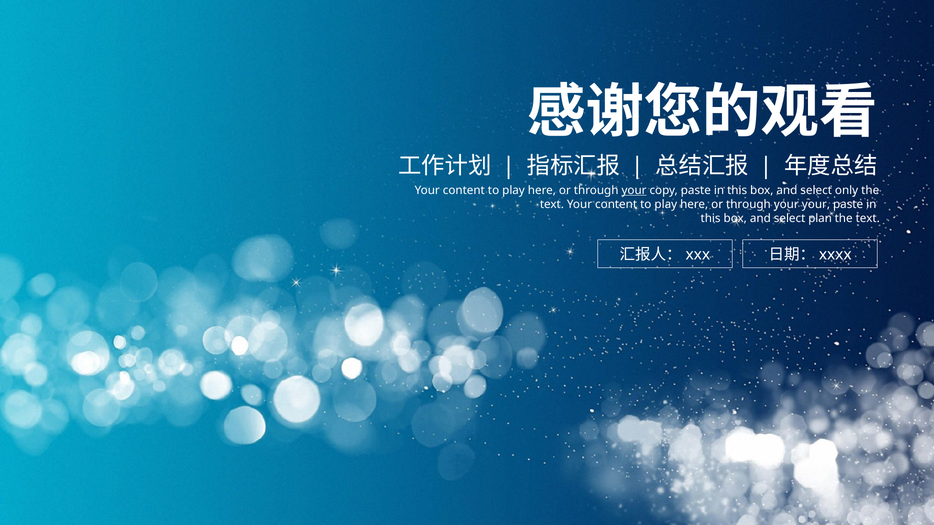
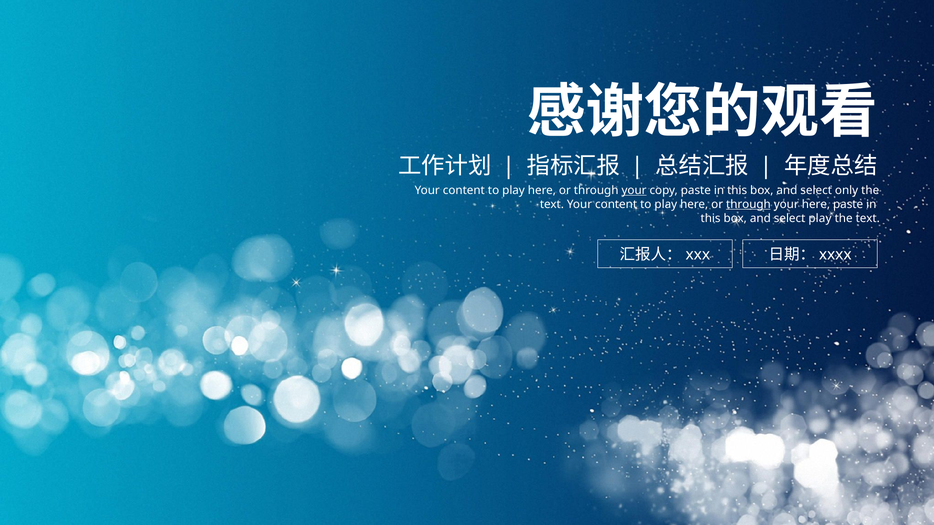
through at (748, 204) underline: none -> present
your your: your -> here
select plan: plan -> play
